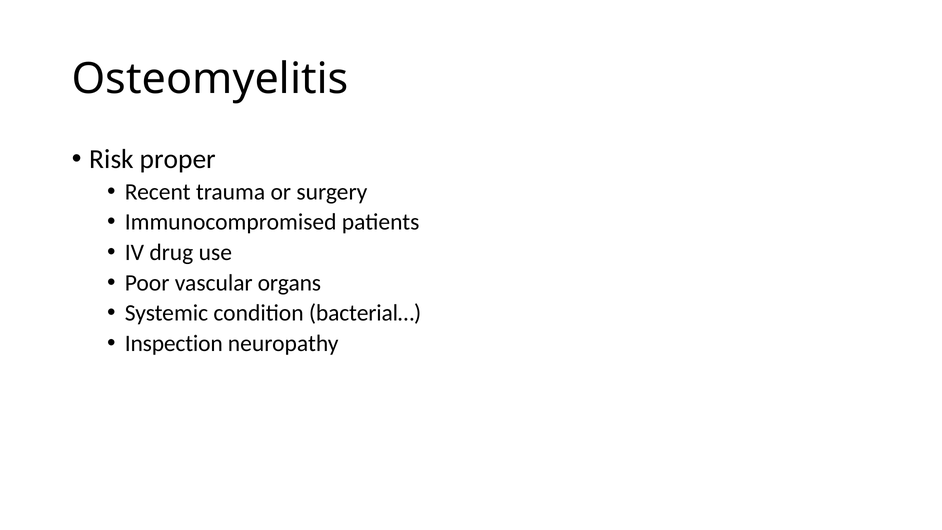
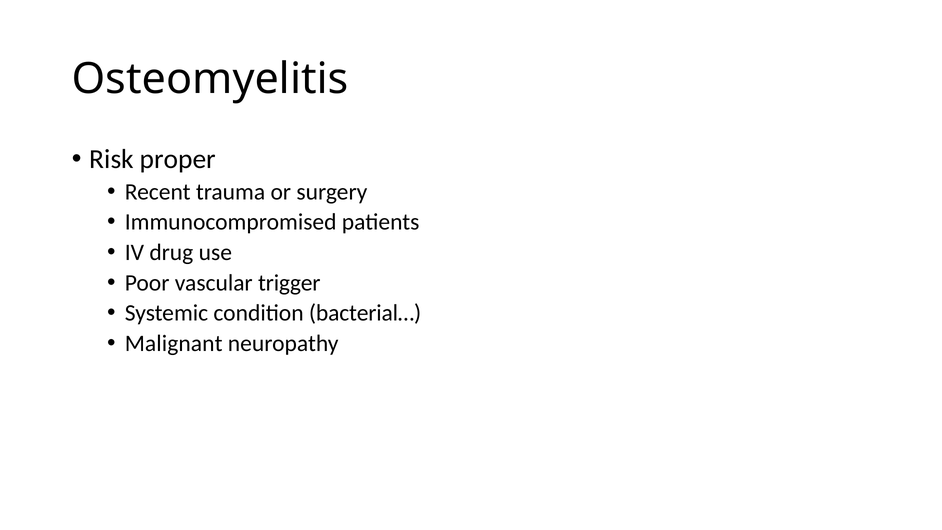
organs: organs -> trigger
Inspection: Inspection -> Malignant
